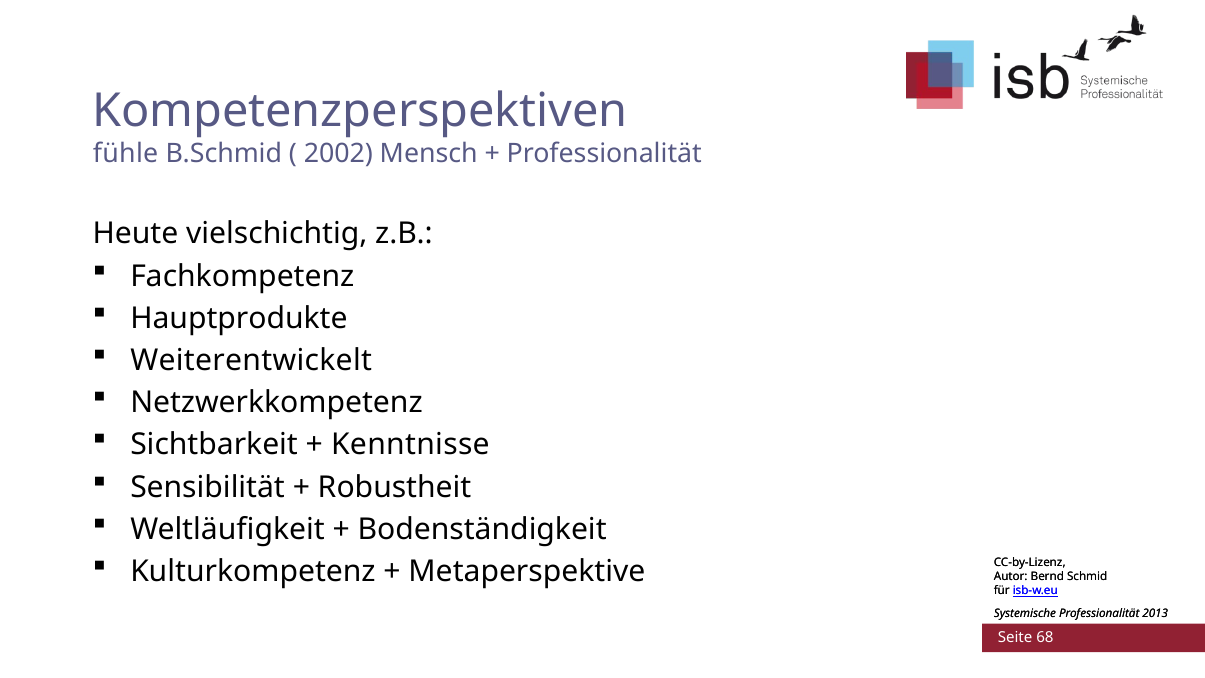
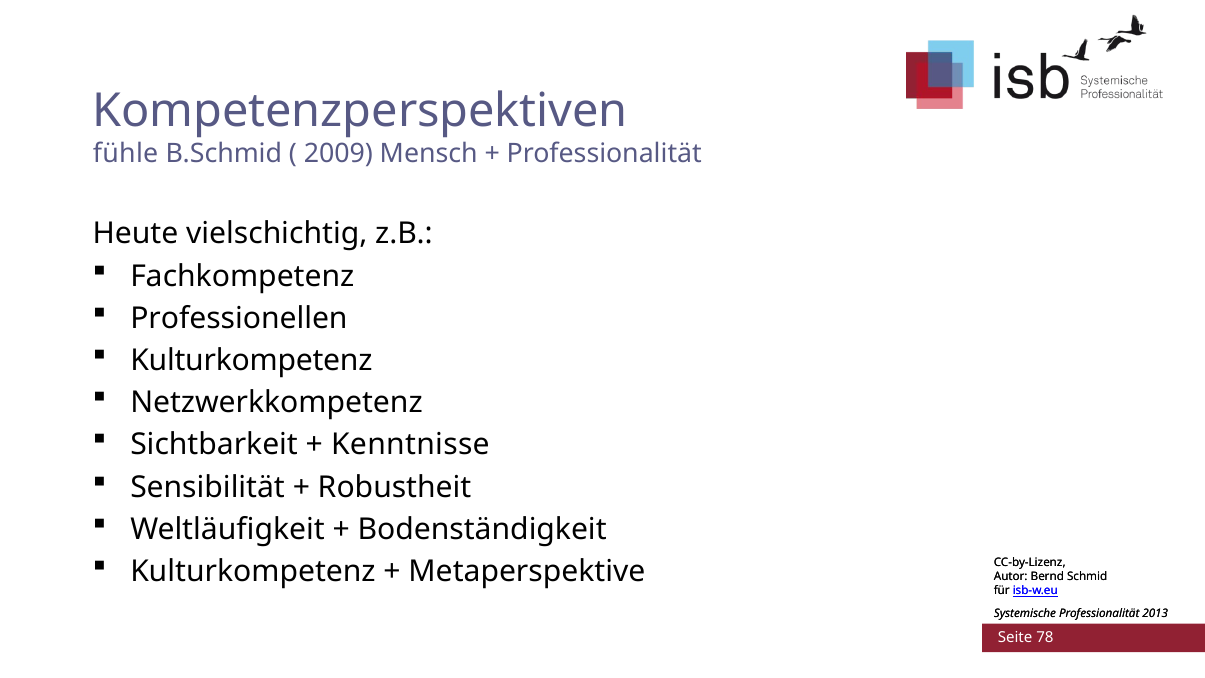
2002: 2002 -> 2009
Hauptprodukte: Hauptprodukte -> Professionellen
Weiterentwickelt at (251, 360): Weiterentwickelt -> Kulturkompetenz
68: 68 -> 78
